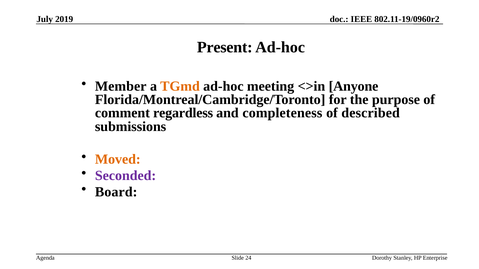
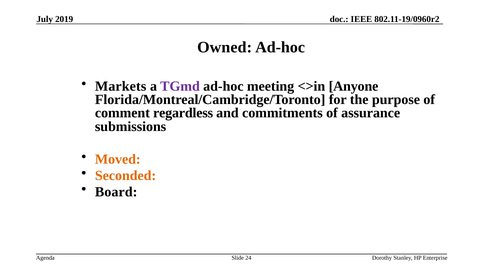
Present: Present -> Owned
Member: Member -> Markets
TGmd colour: orange -> purple
completeness: completeness -> commitments
described: described -> assurance
Seconded colour: purple -> orange
